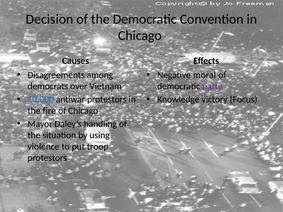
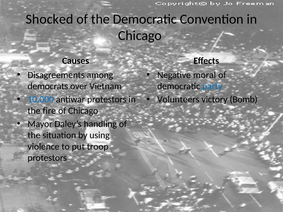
Decision: Decision -> Shocked
party colour: purple -> blue
Knowledge: Knowledge -> Volunteers
Focus: Focus -> Bomb
